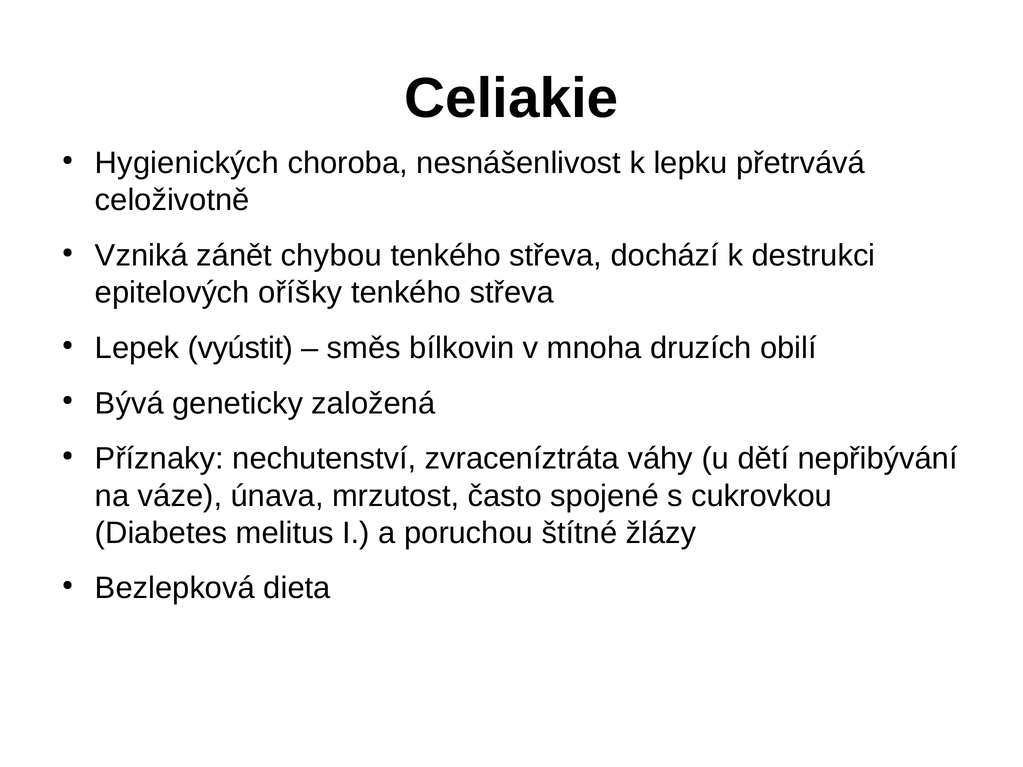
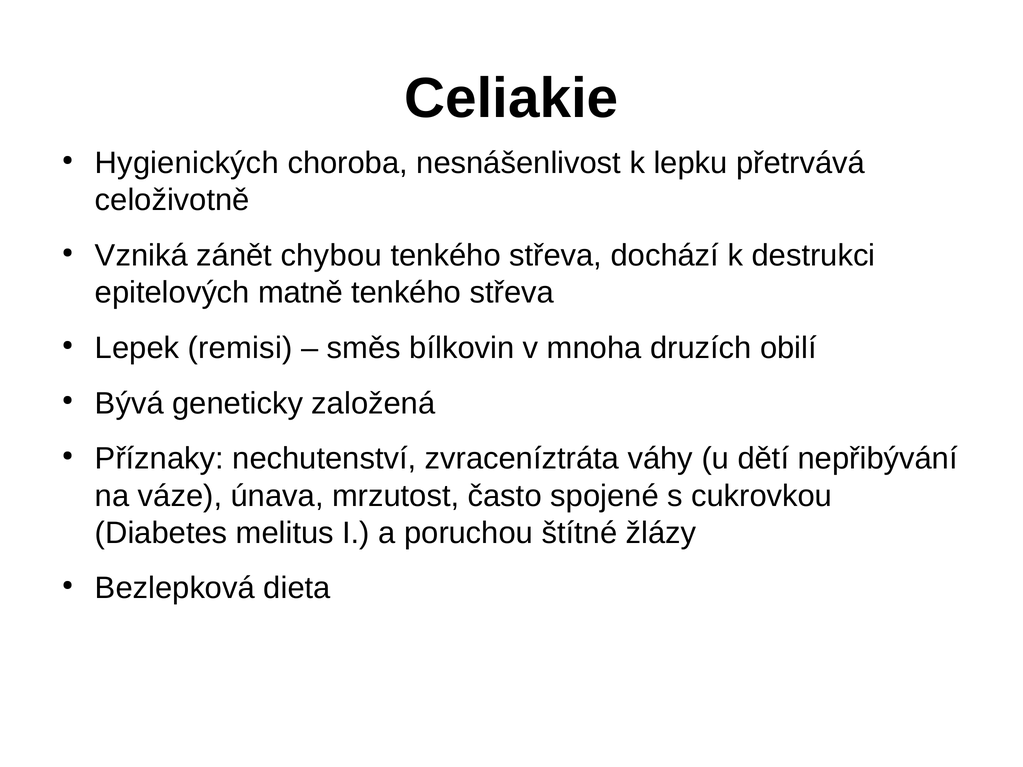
oříšky: oříšky -> matně
vyústit: vyústit -> remisi
